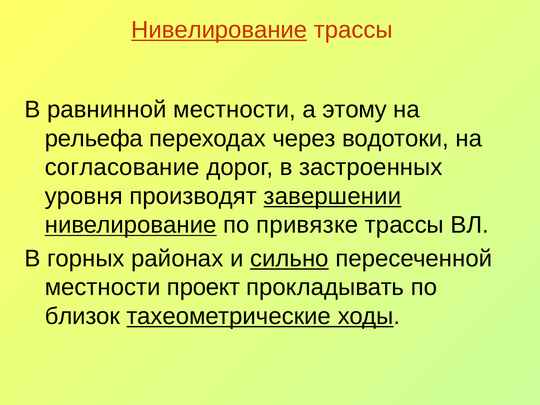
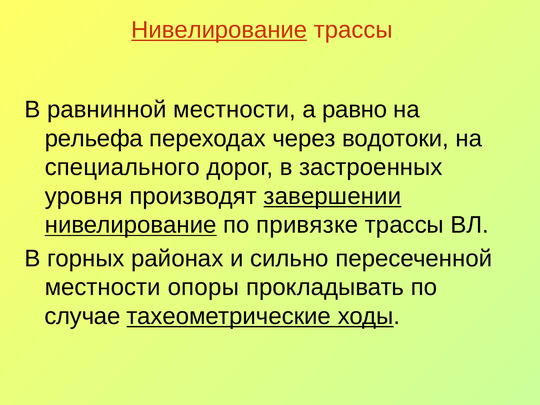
этому: этому -> равно
согласование: согласование -> специального
сильно underline: present -> none
проект: проект -> опоры
близок: близок -> случае
